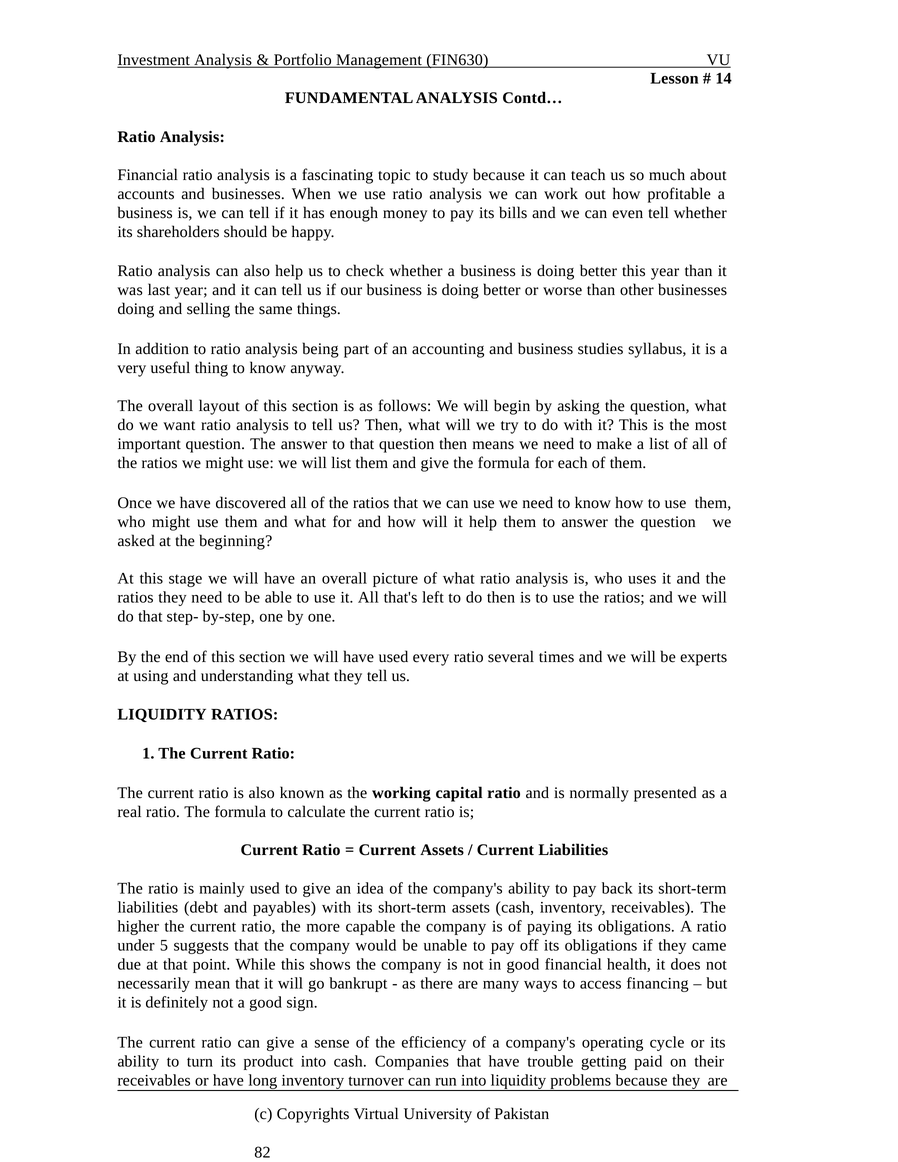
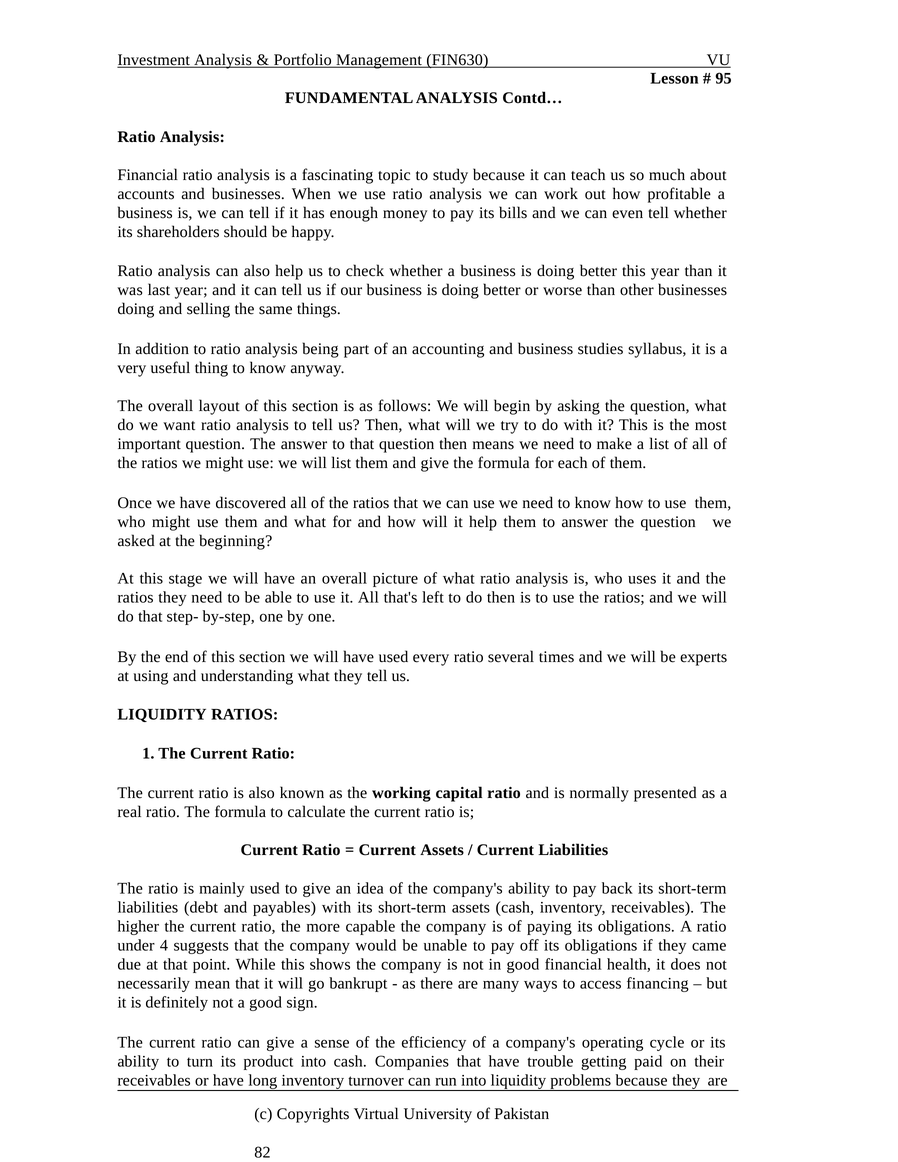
14: 14 -> 95
5: 5 -> 4
